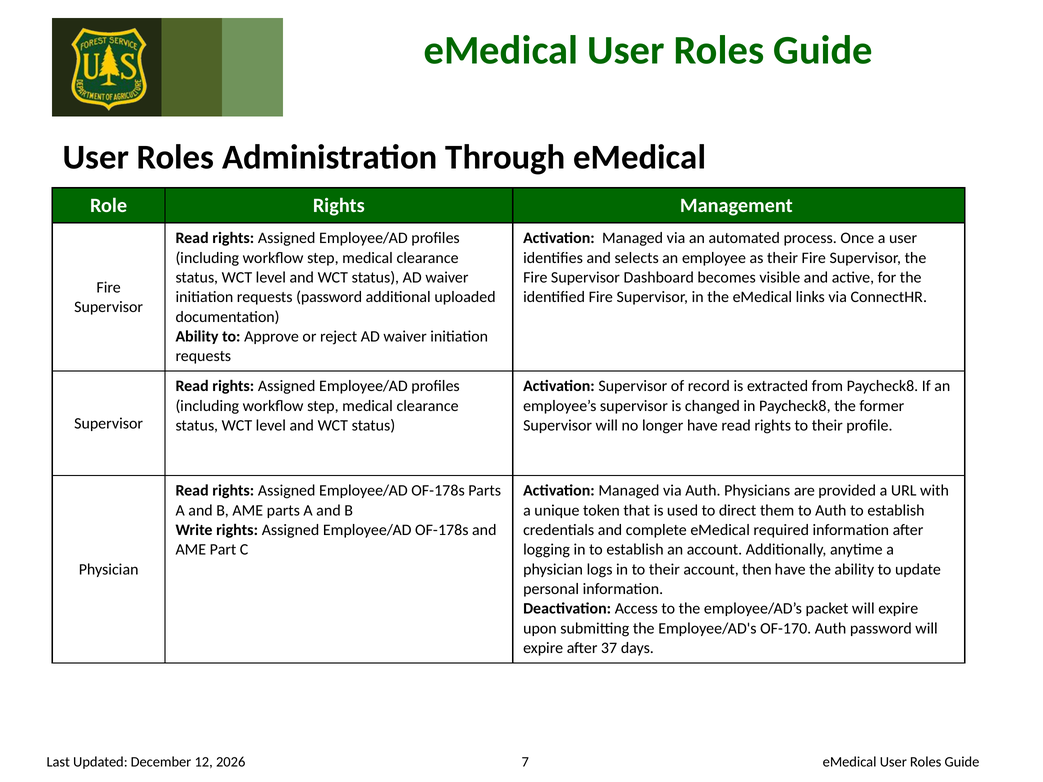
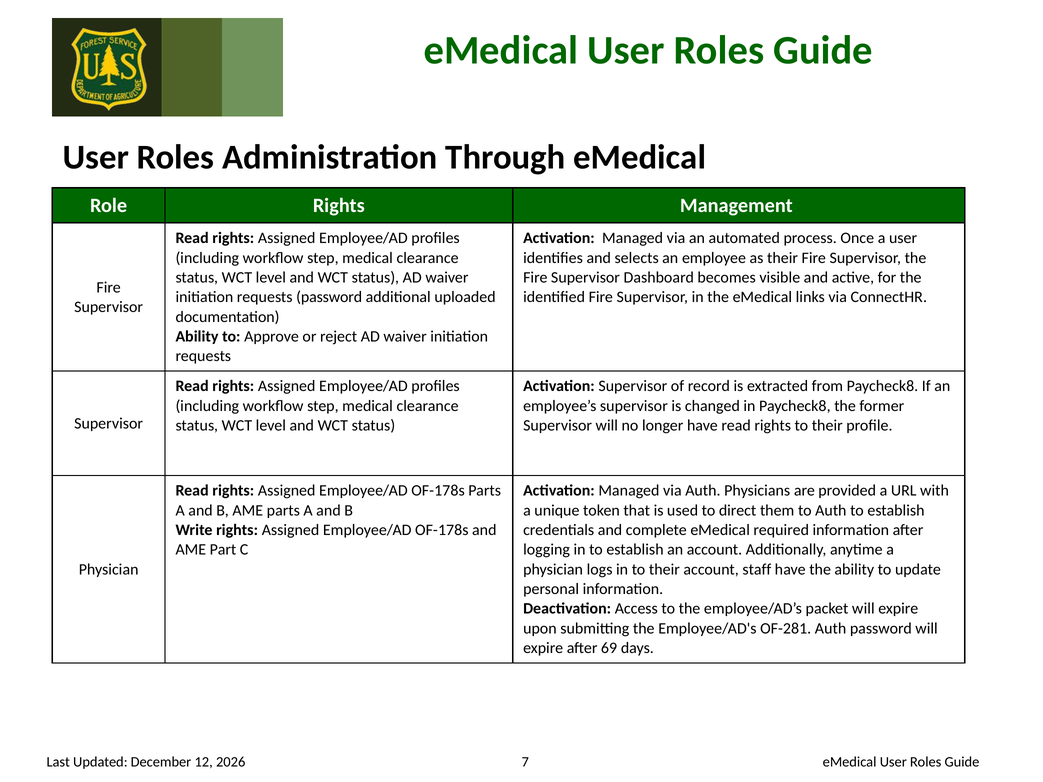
then: then -> staff
OF-170: OF-170 -> OF-281
37: 37 -> 69
